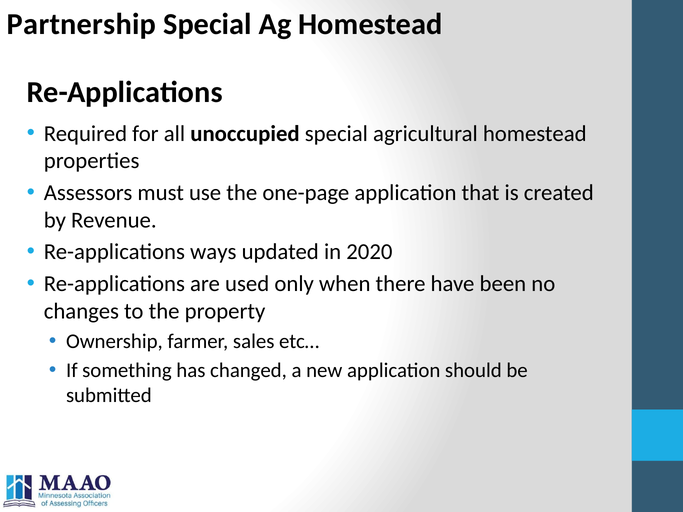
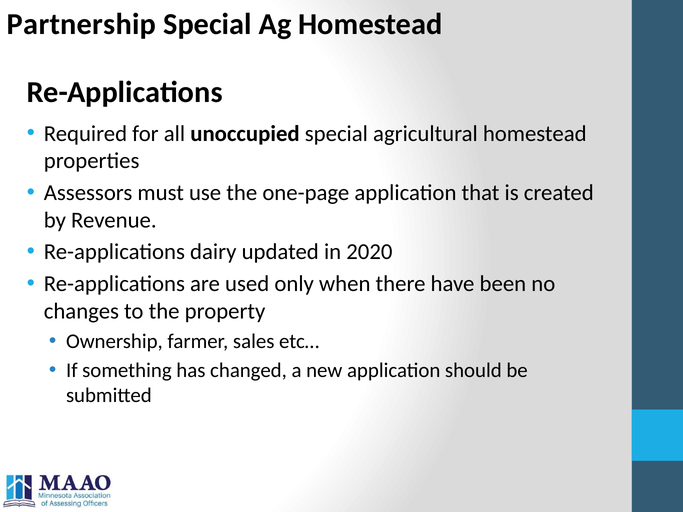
ways: ways -> dairy
